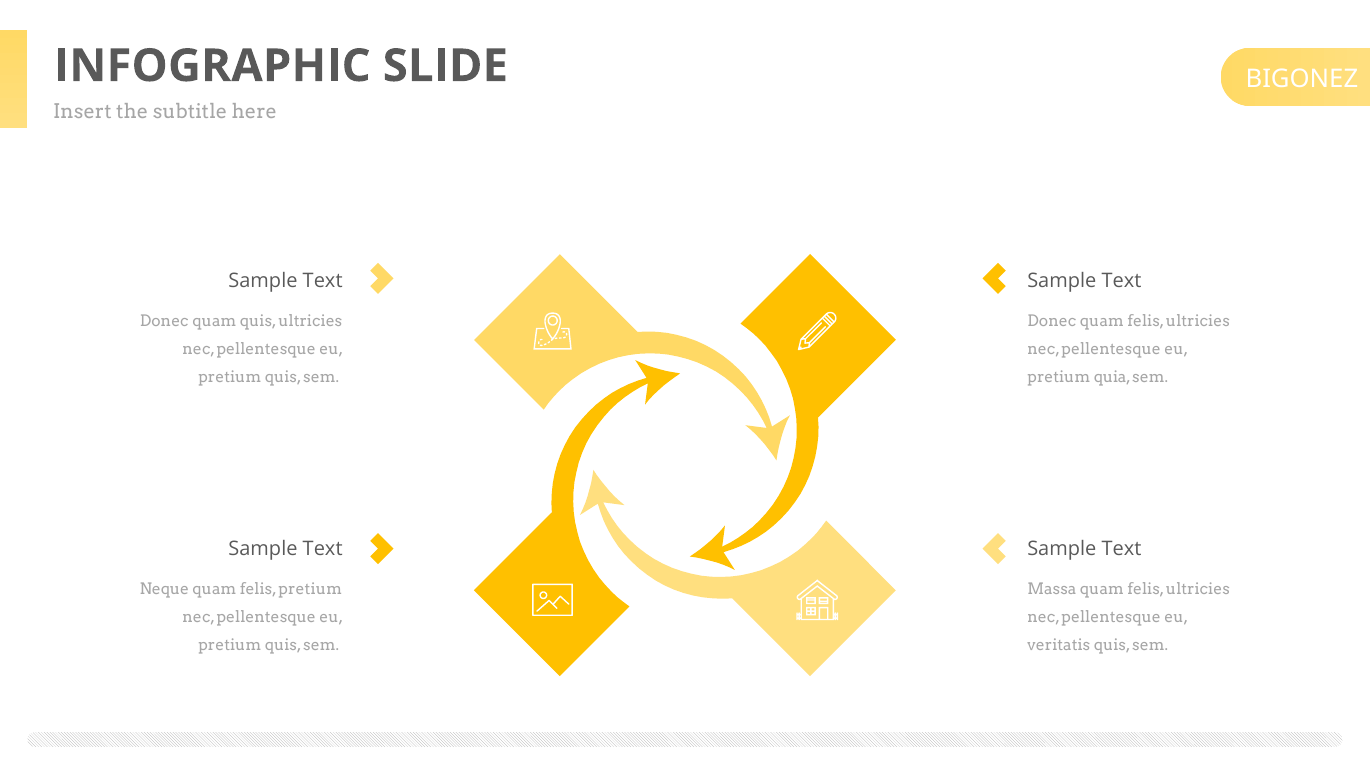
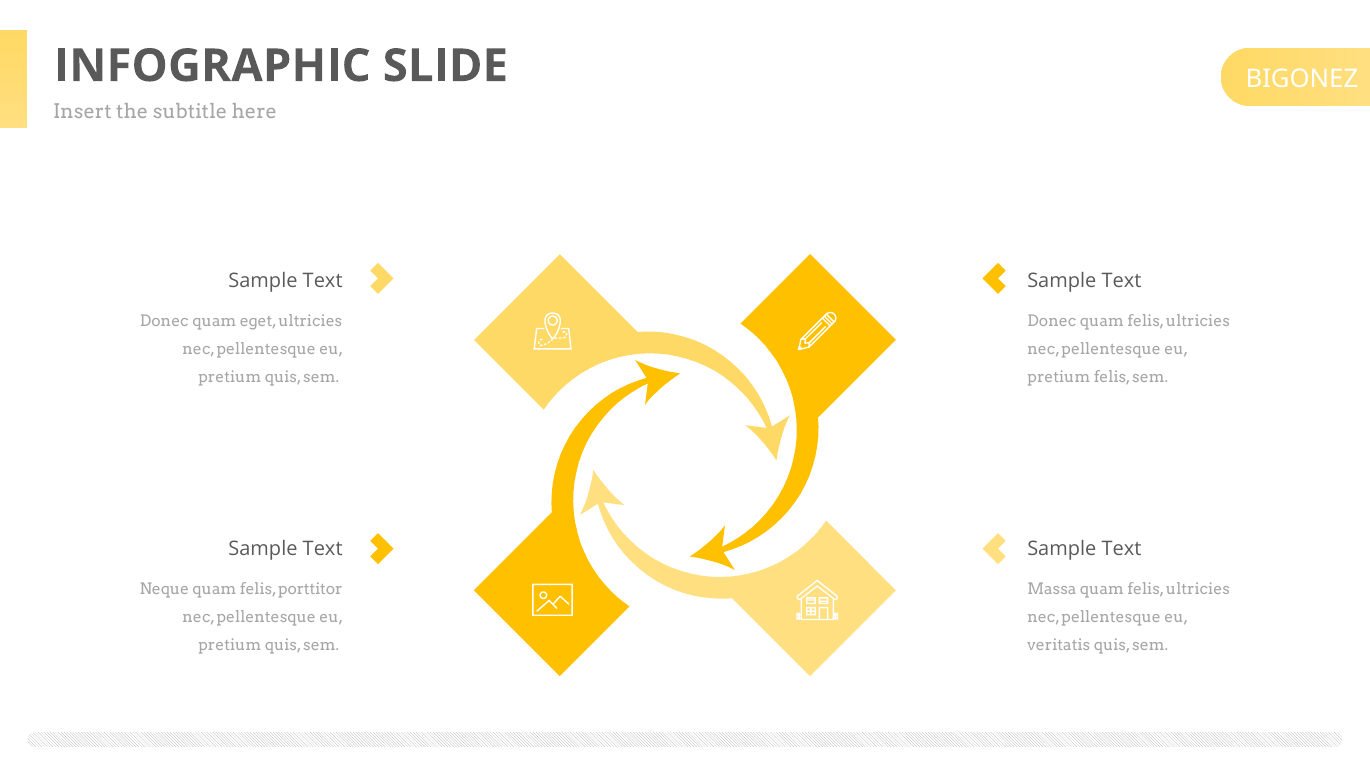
quam quis: quis -> eget
pretium quia: quia -> felis
felis pretium: pretium -> porttitor
